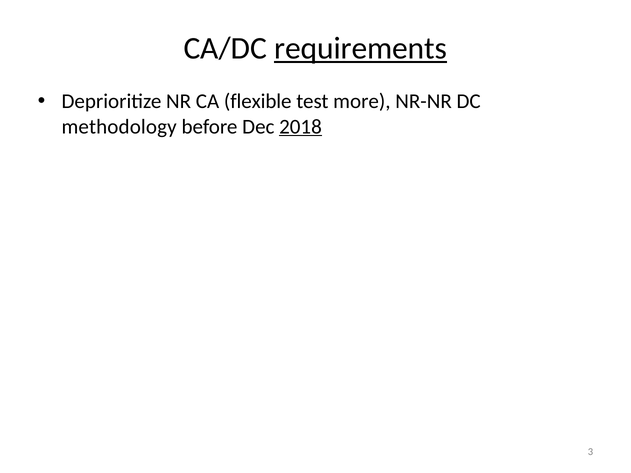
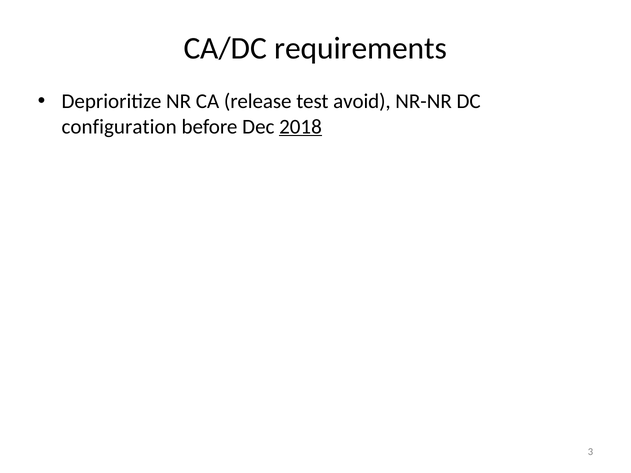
requirements underline: present -> none
flexible: flexible -> release
more: more -> avoid
methodology: methodology -> configuration
